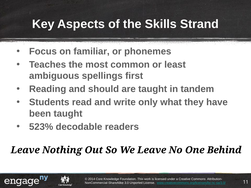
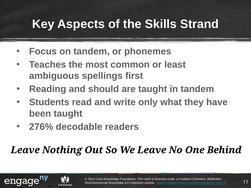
on familiar: familiar -> tandem
523%: 523% -> 276%
